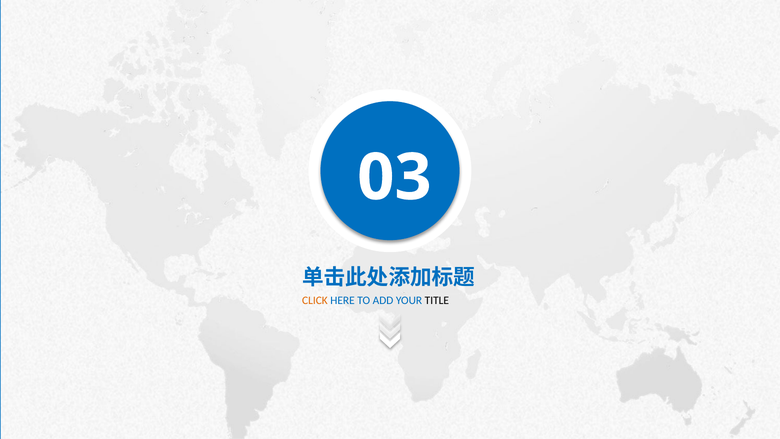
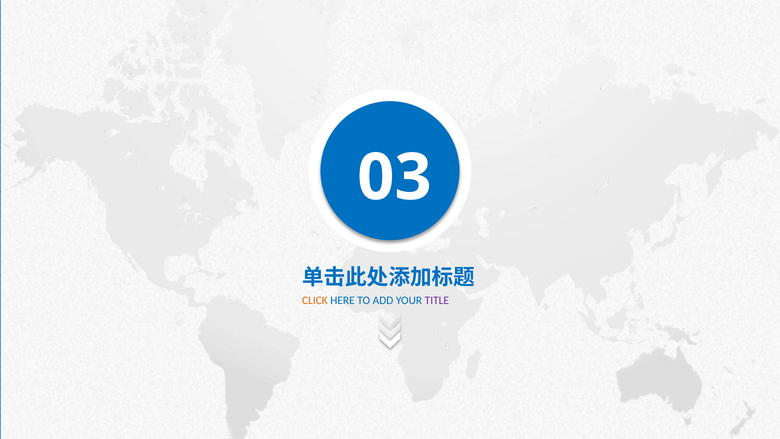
TITLE colour: black -> purple
